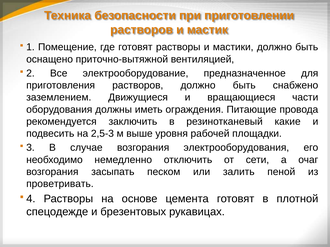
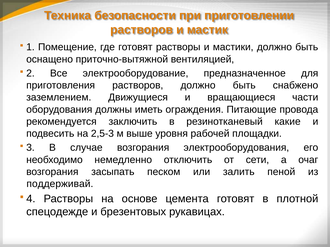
проветривать: проветривать -> поддерживай
